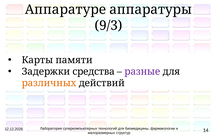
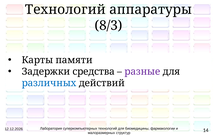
Аппаратуре at (65, 10): Аппаратуре -> Технологий
9/3: 9/3 -> 8/3
различных colour: orange -> blue
